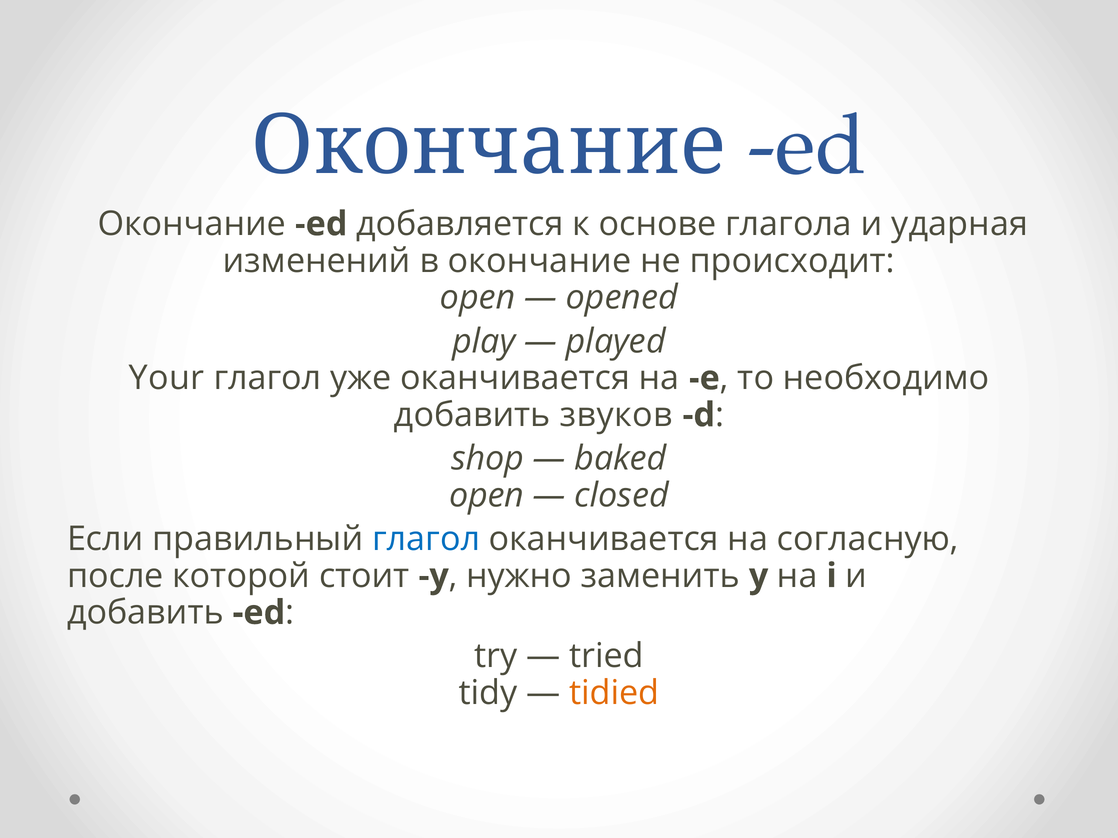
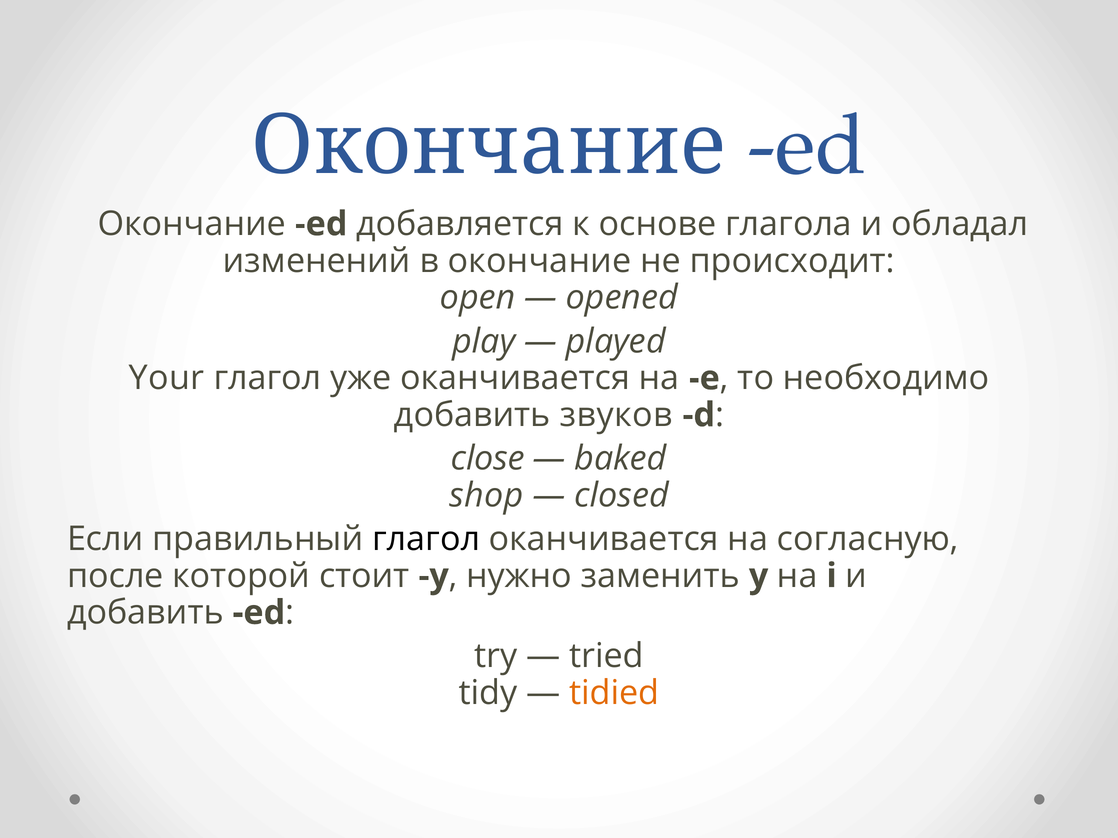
ударная: ударная -> обладал
shop: shop -> close
open at (487, 496): open -> shop
глагол at (426, 539) colour: blue -> black
